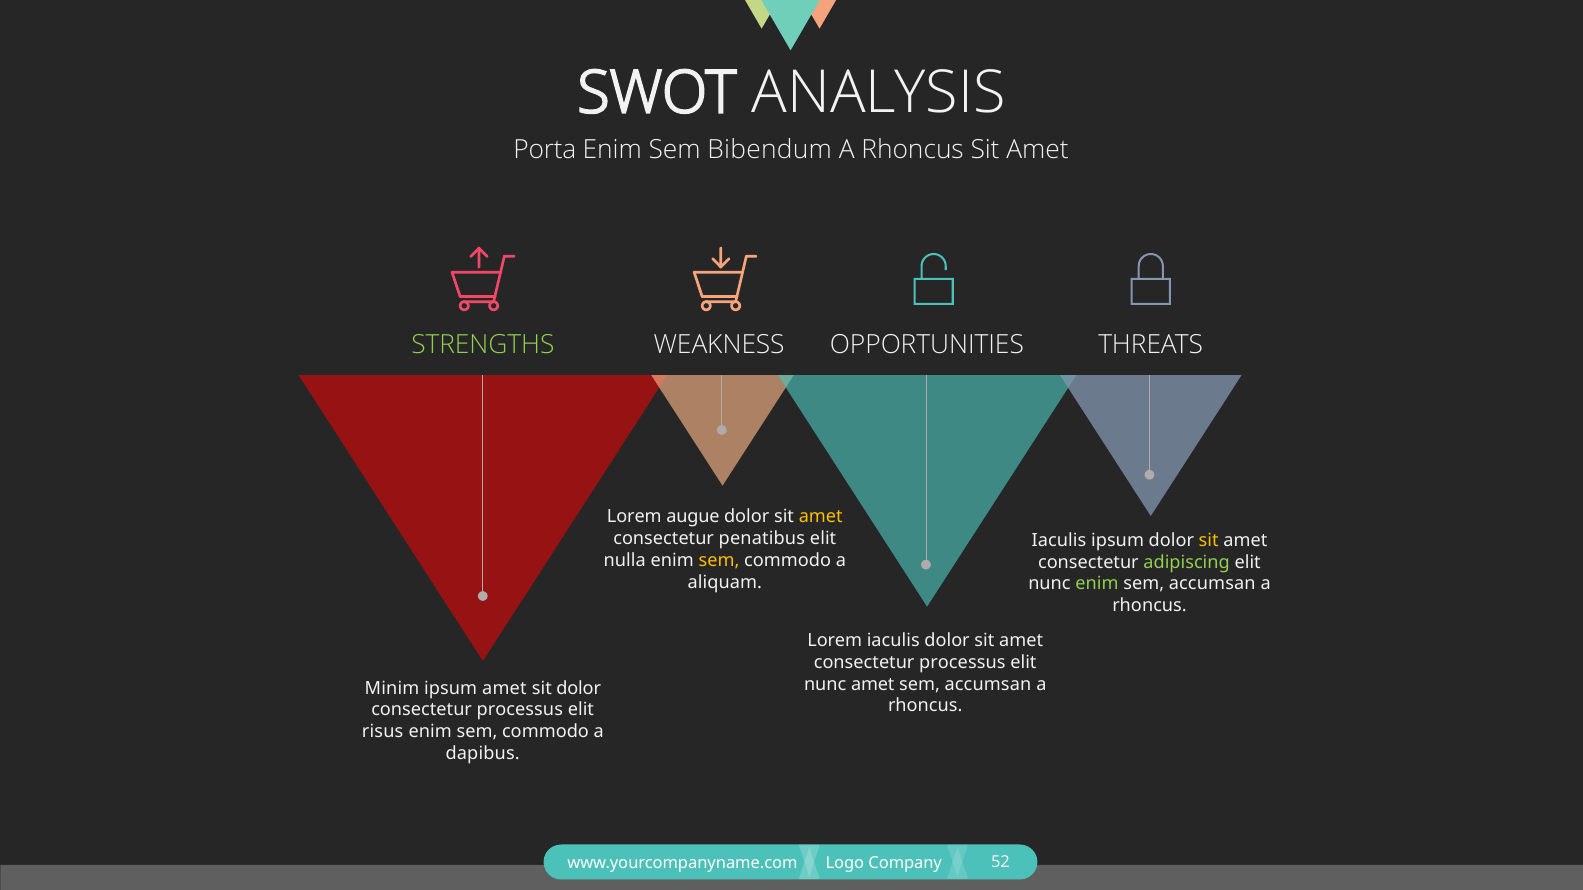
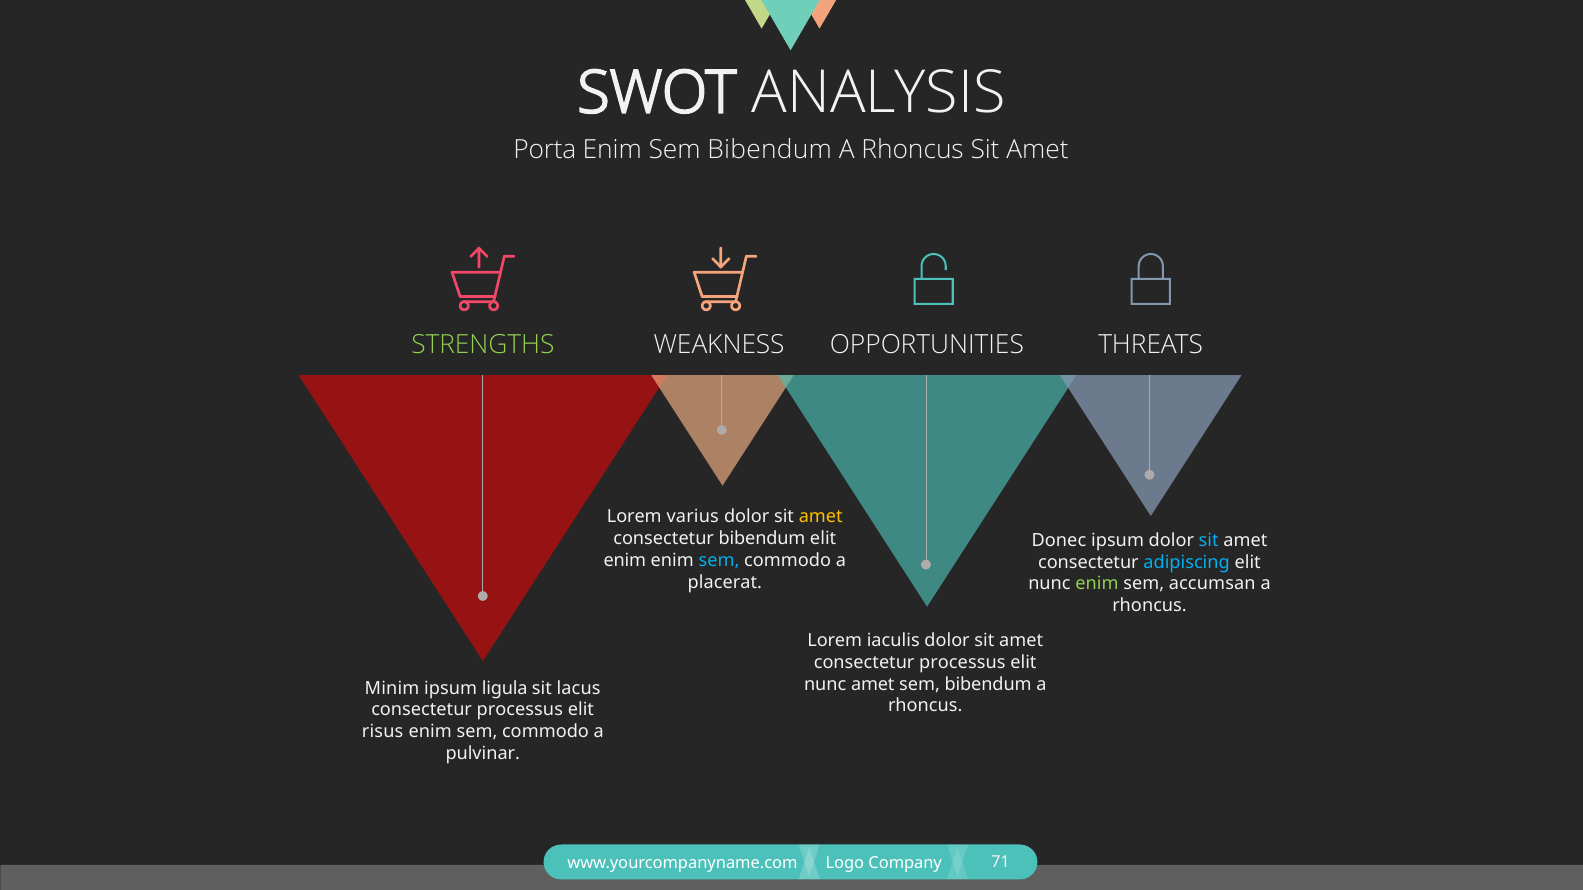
augue: augue -> varius
consectetur penatibus: penatibus -> bibendum
Iaculis at (1059, 541): Iaculis -> Donec
sit at (1209, 541) colour: yellow -> light blue
nulla at (625, 561): nulla -> enim
sem at (719, 561) colour: yellow -> light blue
adipiscing colour: light green -> light blue
aliquam: aliquam -> placerat
accumsan at (988, 684): accumsan -> bibendum
ipsum amet: amet -> ligula
sit dolor: dolor -> lacus
dapibus: dapibus -> pulvinar
52: 52 -> 71
